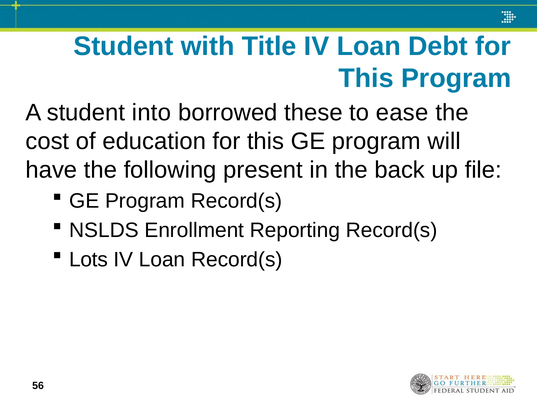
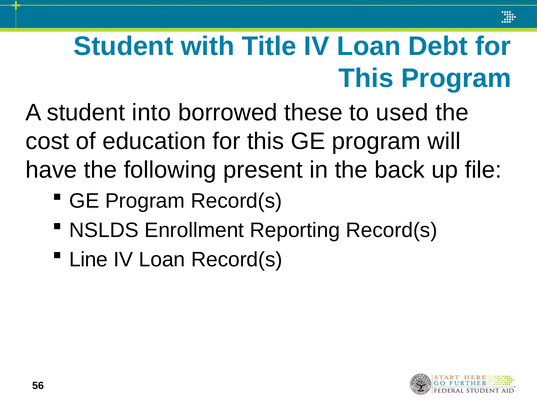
ease: ease -> used
Lots: Lots -> Line
